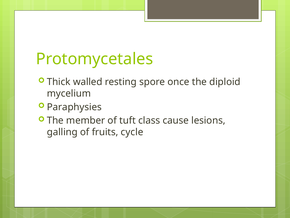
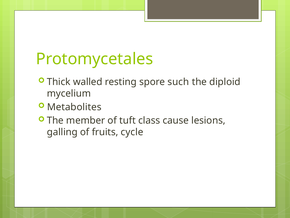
once: once -> such
Paraphysies: Paraphysies -> Metabolites
